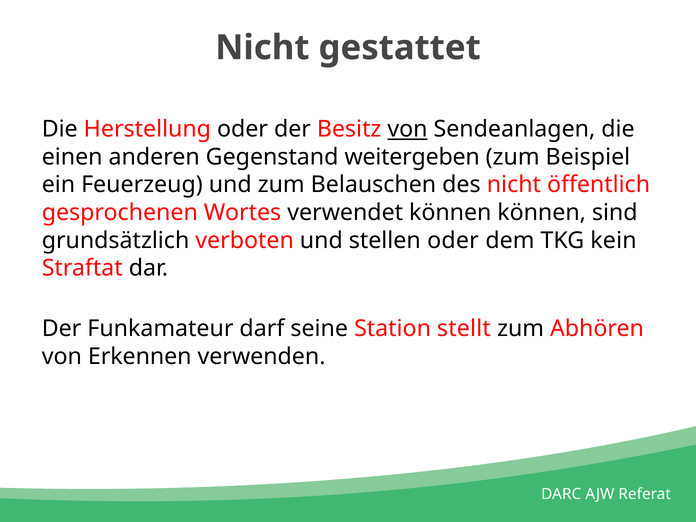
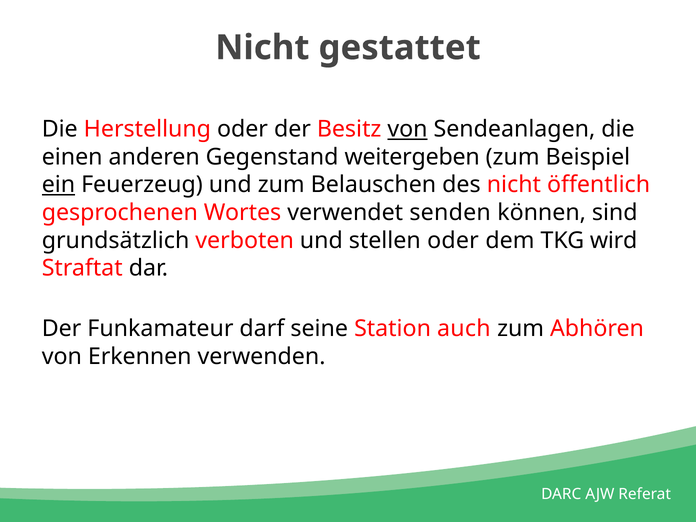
ein underline: none -> present
verwendet können: können -> senden
kein: kein -> wird
stellt: stellt -> auch
